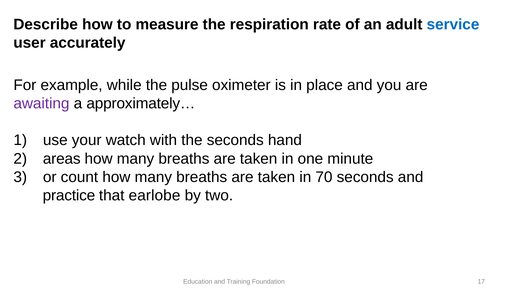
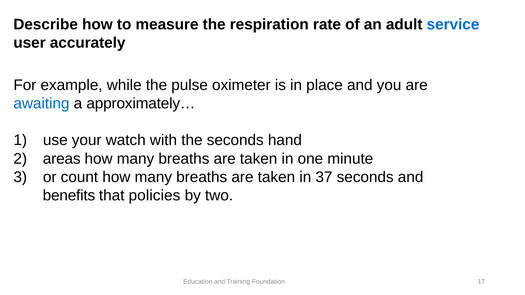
awaiting colour: purple -> blue
70: 70 -> 37
practice: practice -> benefits
earlobe: earlobe -> policies
